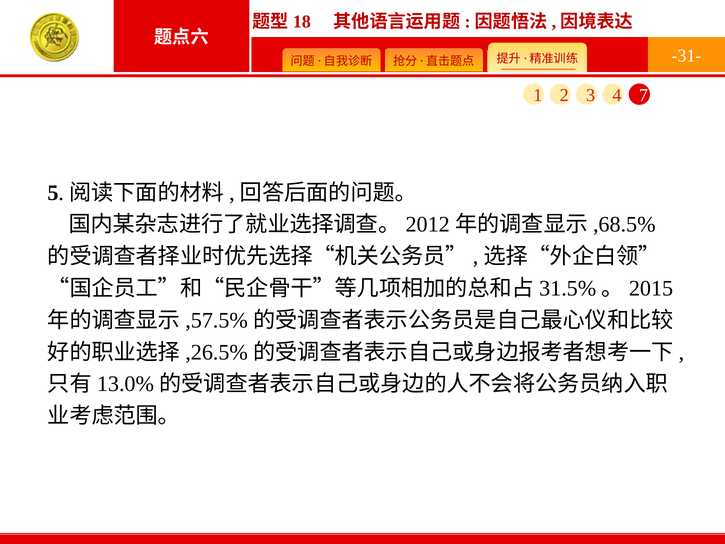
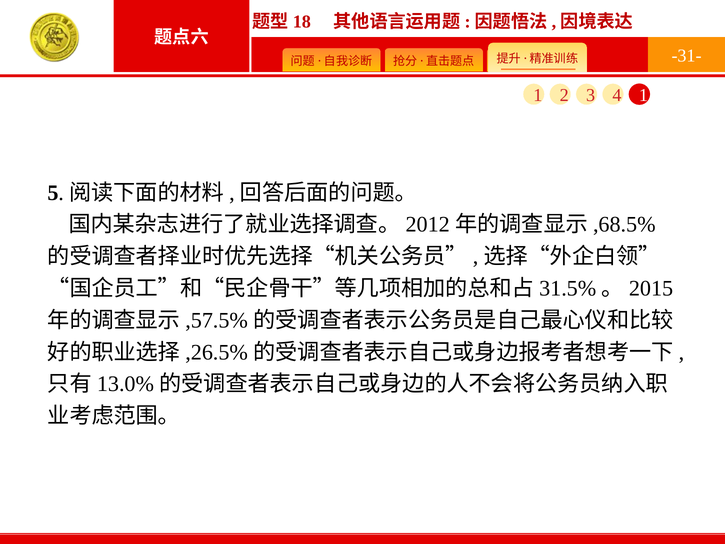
4 7: 7 -> 1
